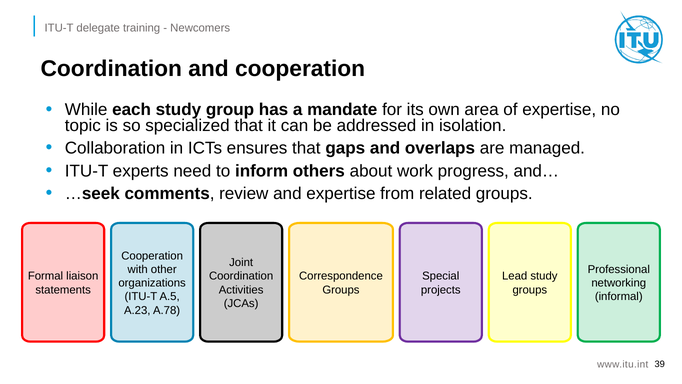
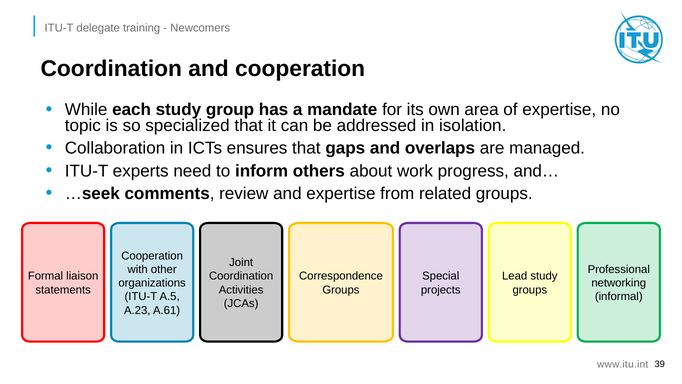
A.78: A.78 -> A.61
